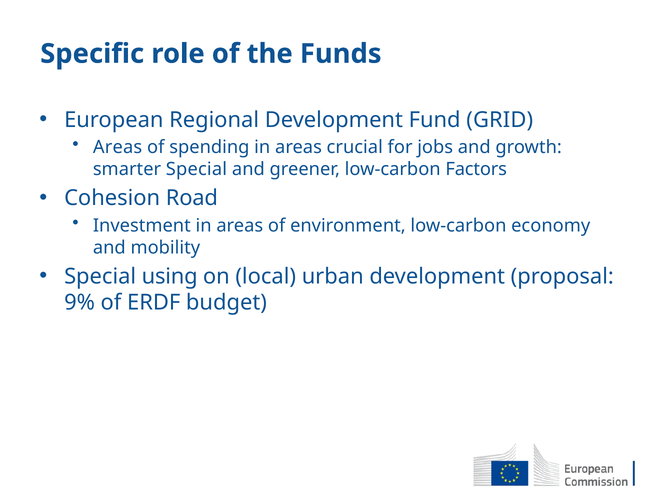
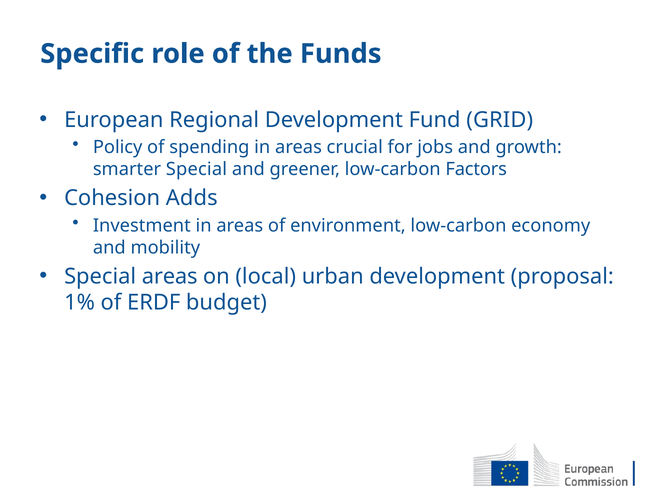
Areas at (118, 147): Areas -> Policy
Road: Road -> Adds
Special using: using -> areas
9%: 9% -> 1%
